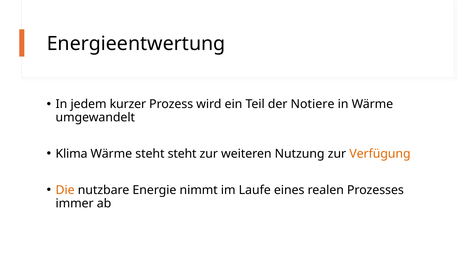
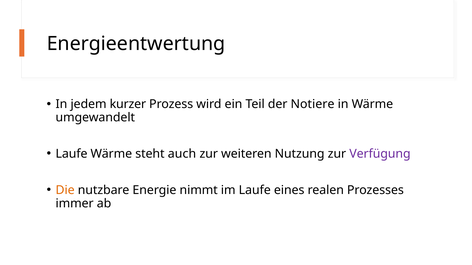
Klima at (72, 154): Klima -> Laufe
steht steht: steht -> auch
Verfügung colour: orange -> purple
